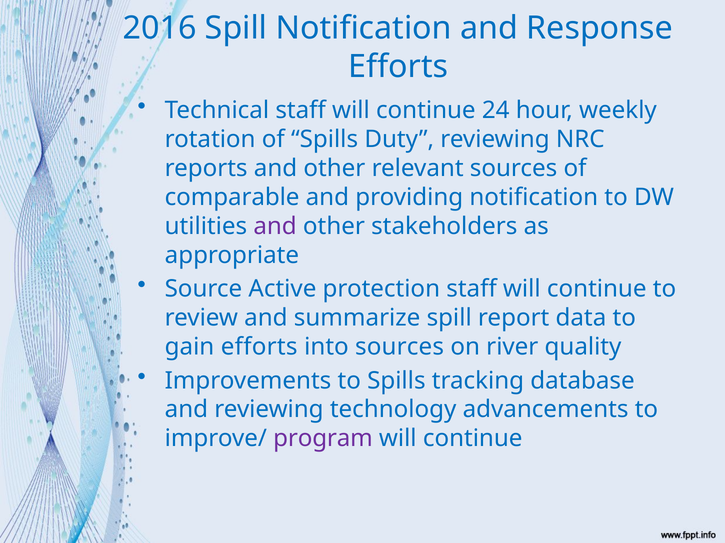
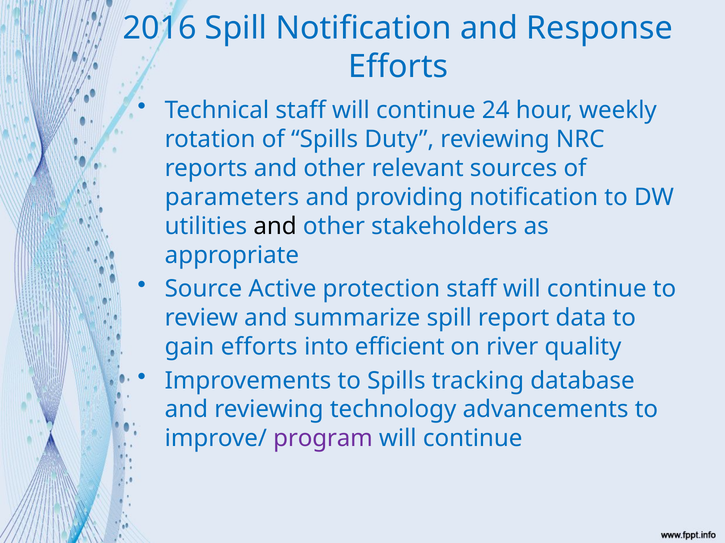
comparable: comparable -> parameters
and at (275, 226) colour: purple -> black
into sources: sources -> efficient
